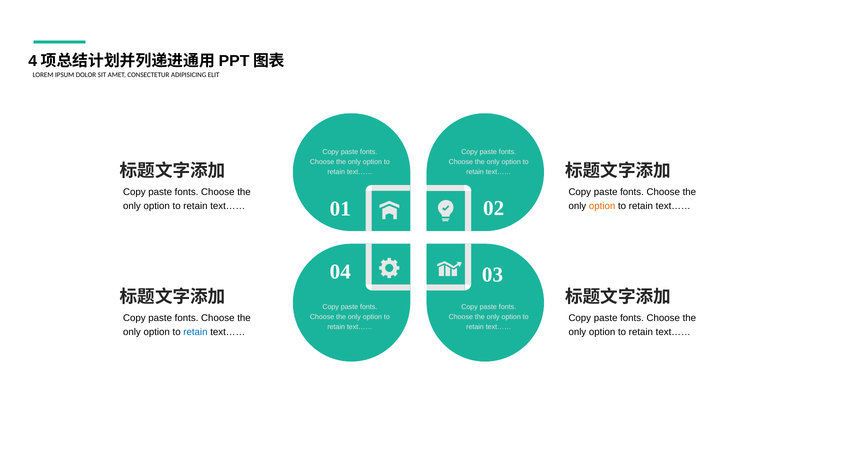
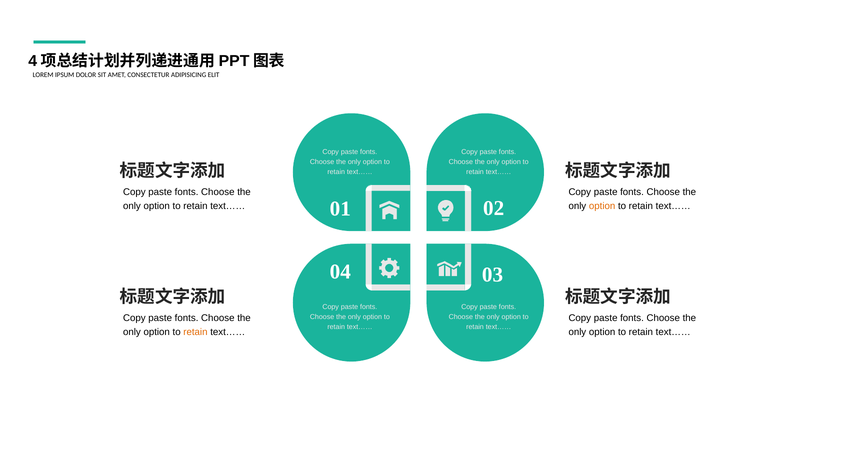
retain at (195, 332) colour: blue -> orange
